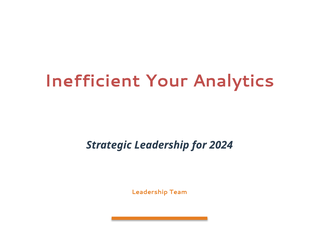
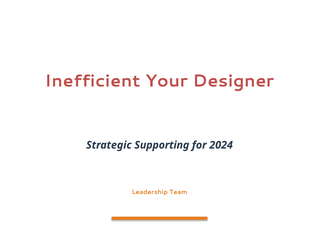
Analytics: Analytics -> Designer
Strategic Leadership: Leadership -> Supporting
